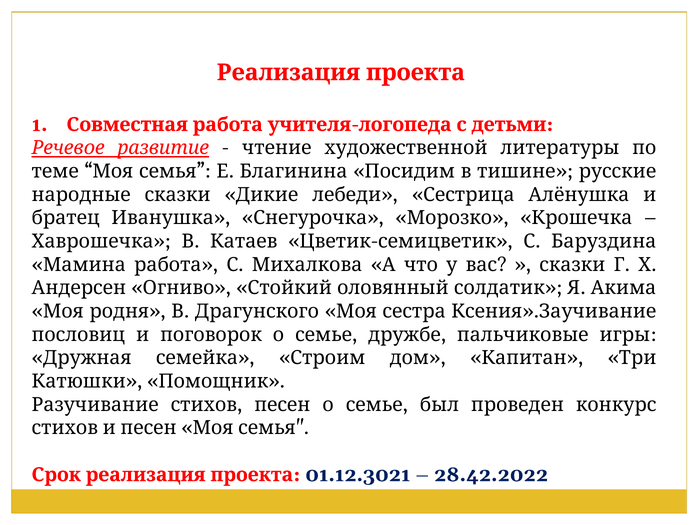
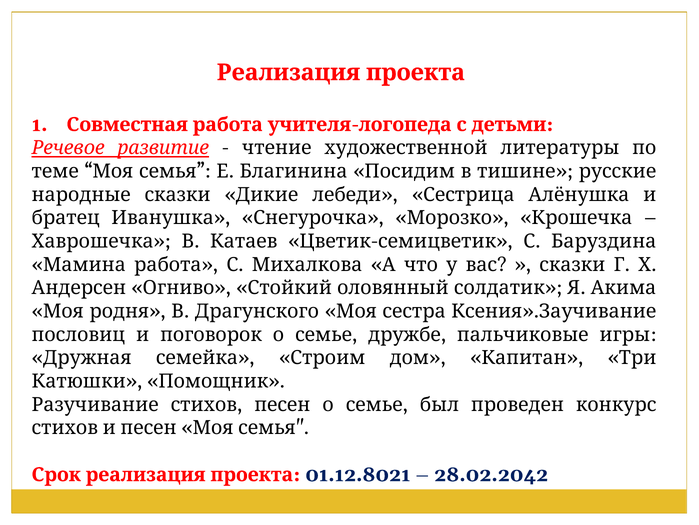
01.12.3021: 01.12.3021 -> 01.12.8021
28.42.2022: 28.42.2022 -> 28.02.2042
